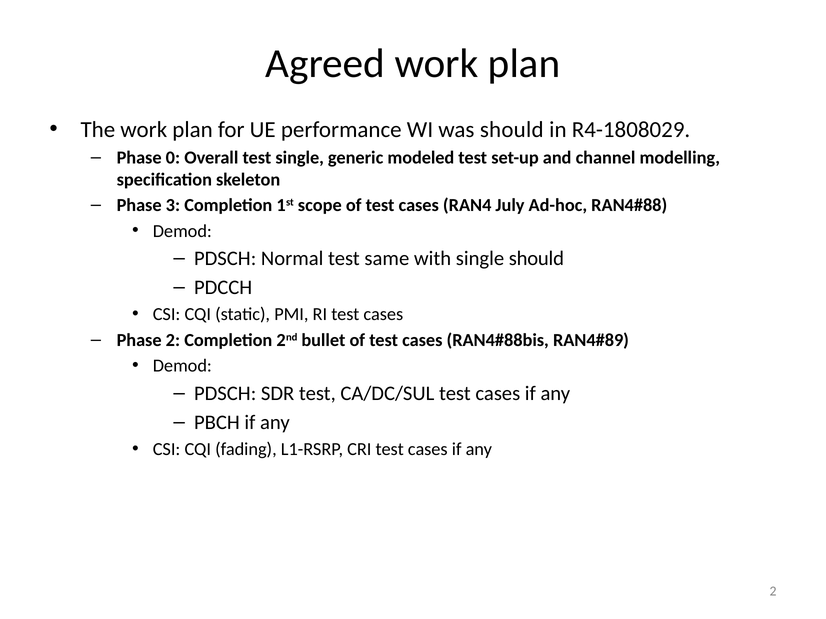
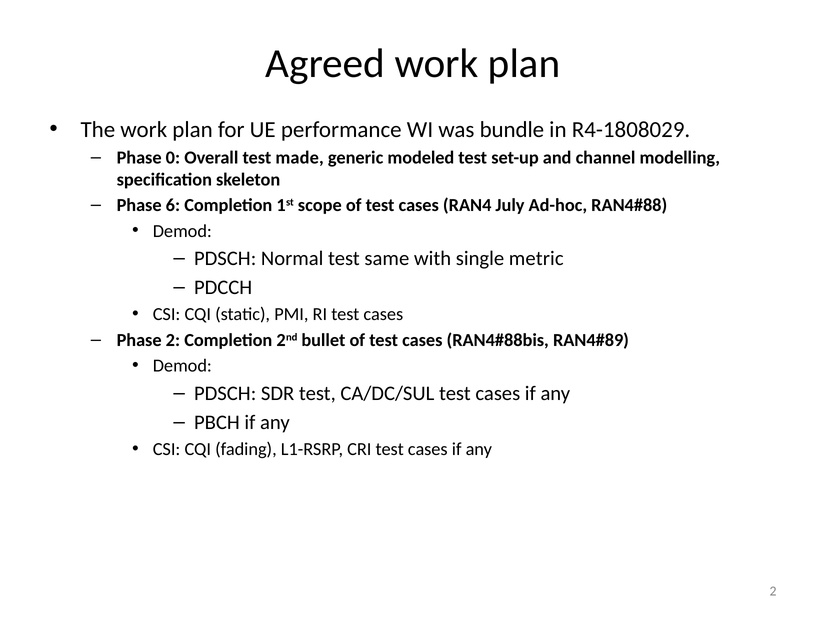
was should: should -> bundle
test single: single -> made
3: 3 -> 6
single should: should -> metric
